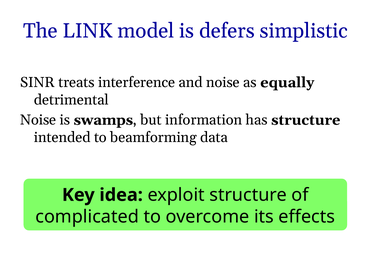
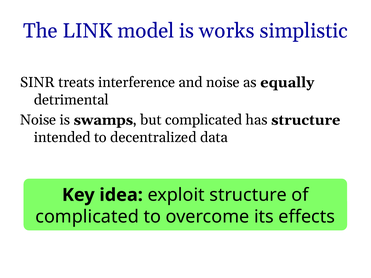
defers: defers -> works
but information: information -> complicated
beamforming: beamforming -> decentralized
